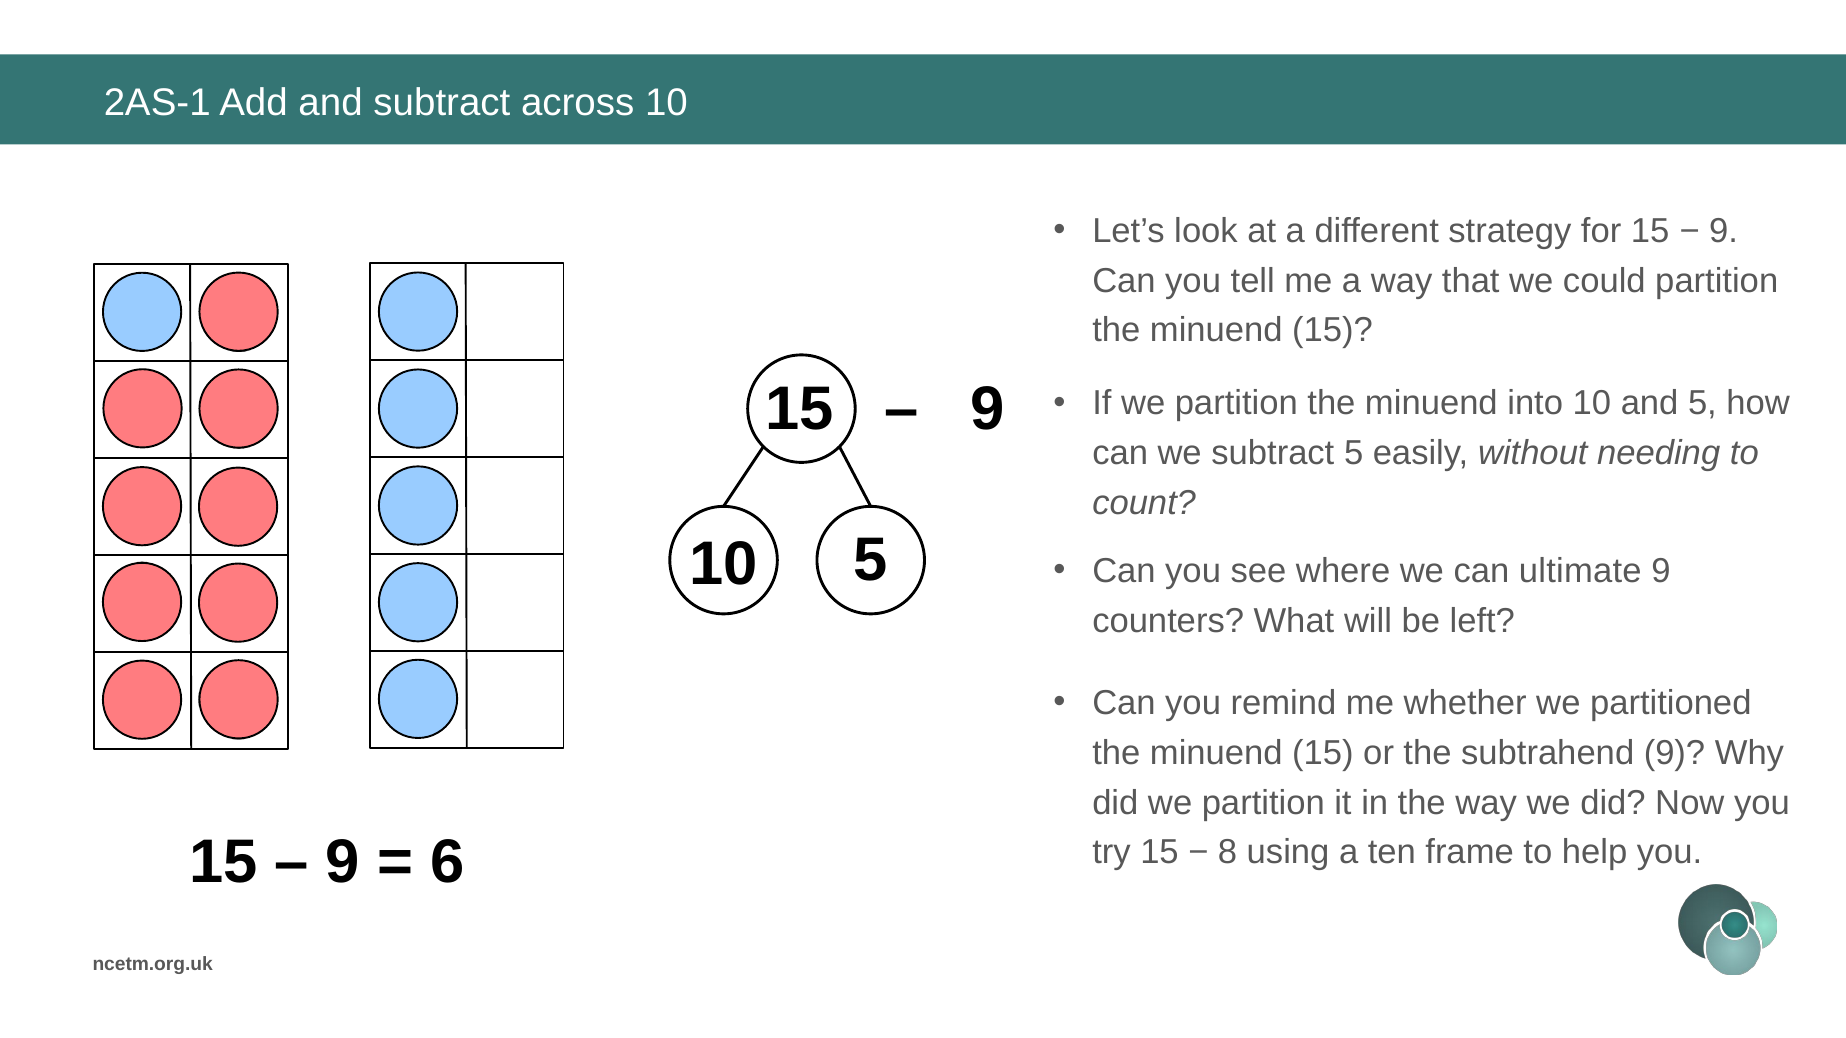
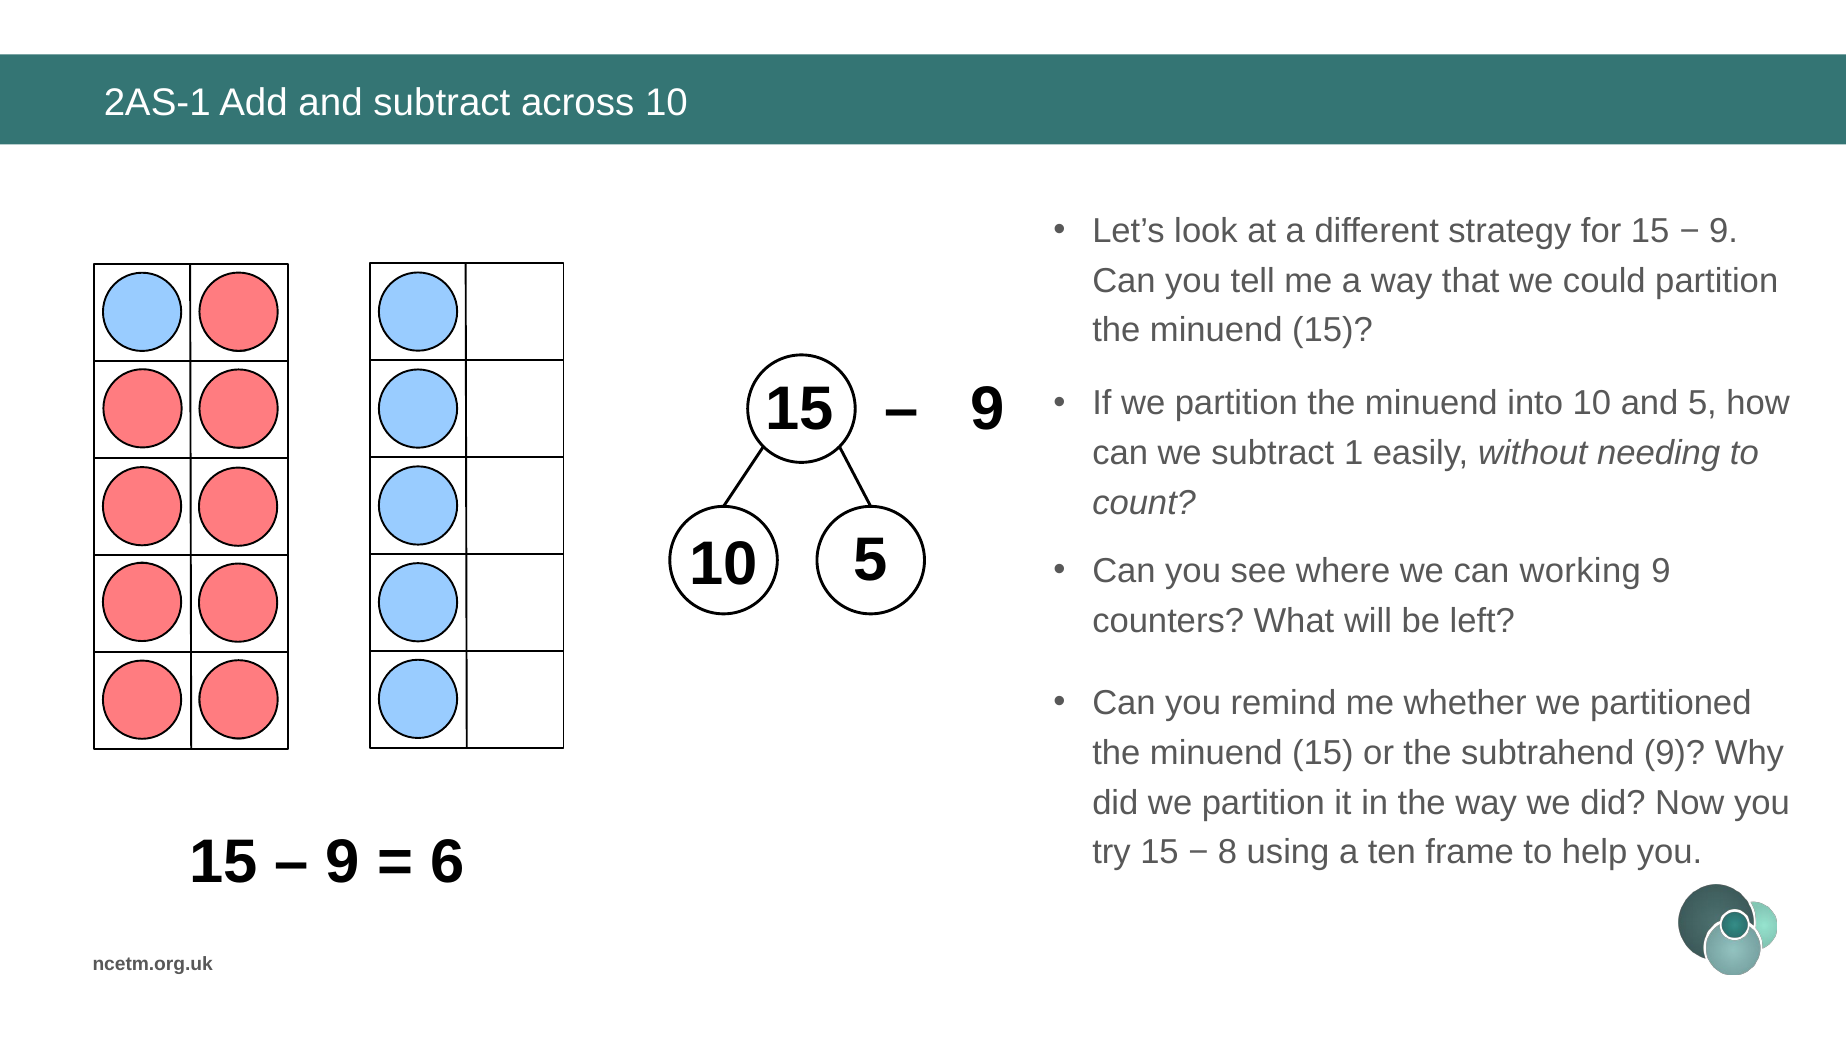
subtract 5: 5 -> 1
ultimate: ultimate -> working
